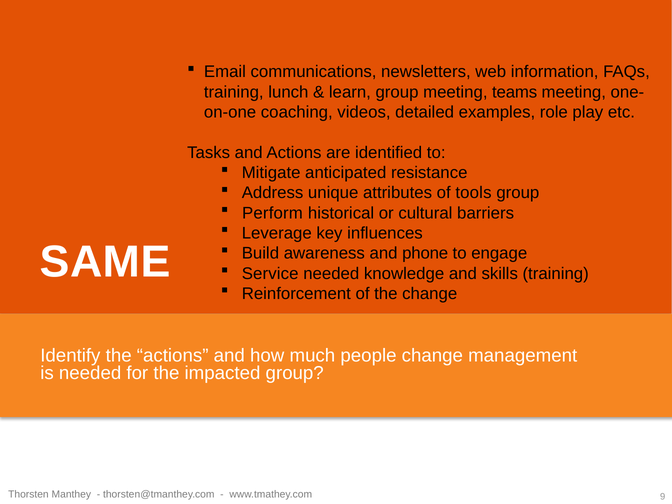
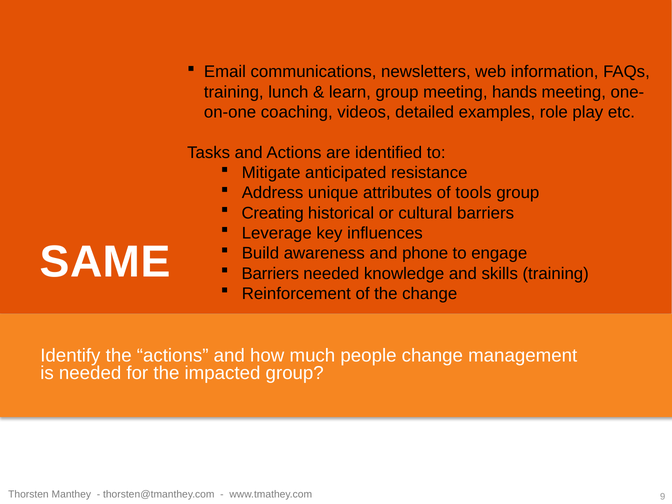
teams: teams -> hands
Perform: Perform -> Creating
Service at (270, 274): Service -> Barriers
